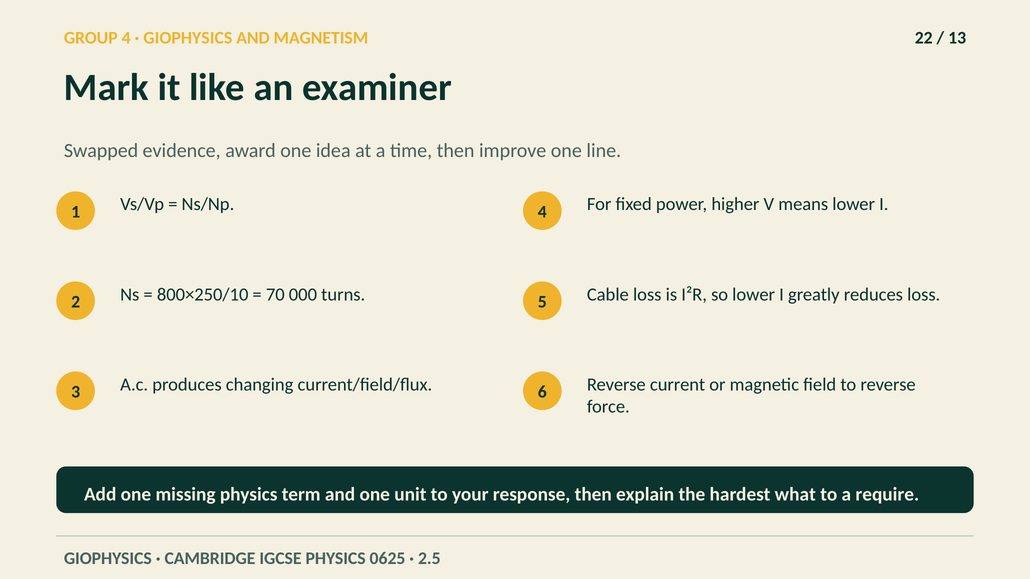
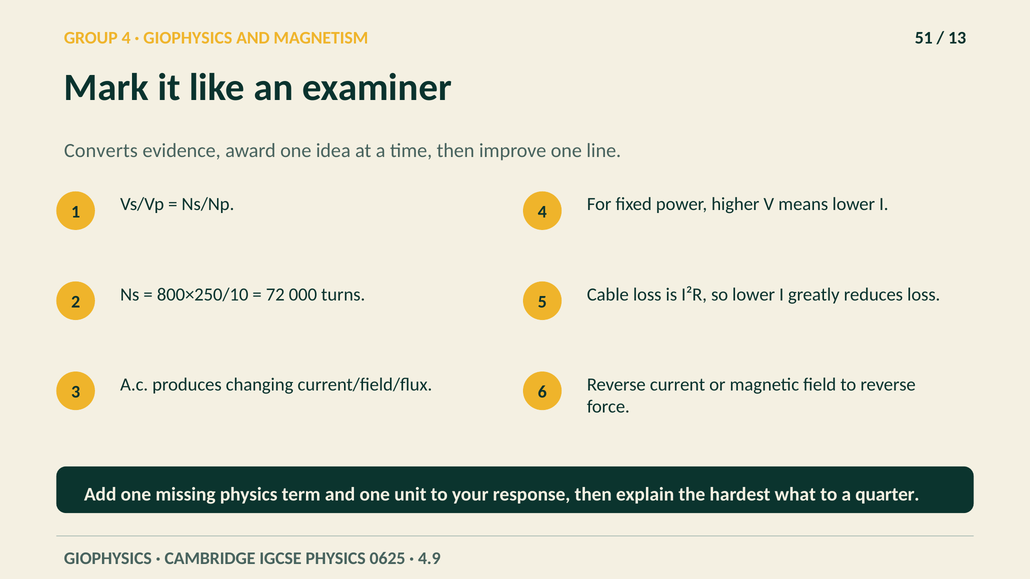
22: 22 -> 51
Swapped: Swapped -> Converts
70: 70 -> 72
require: require -> quarter
2.5: 2.5 -> 4.9
